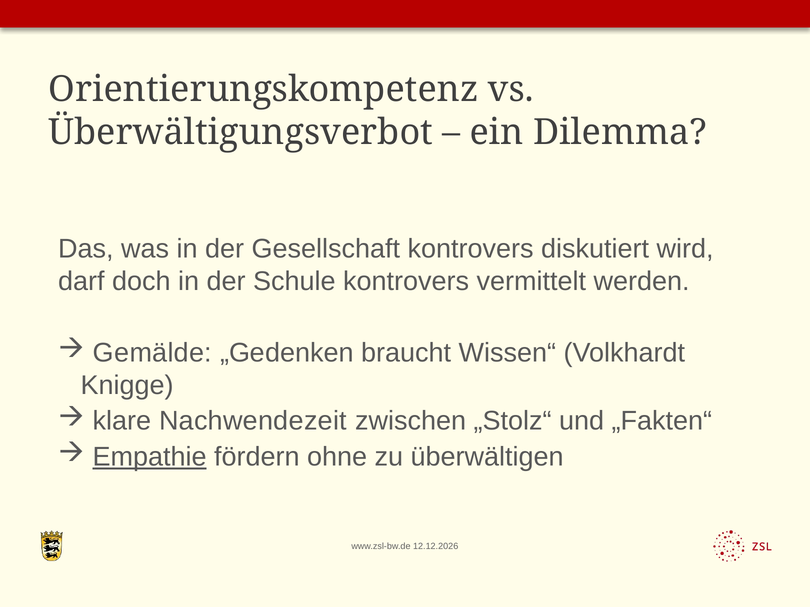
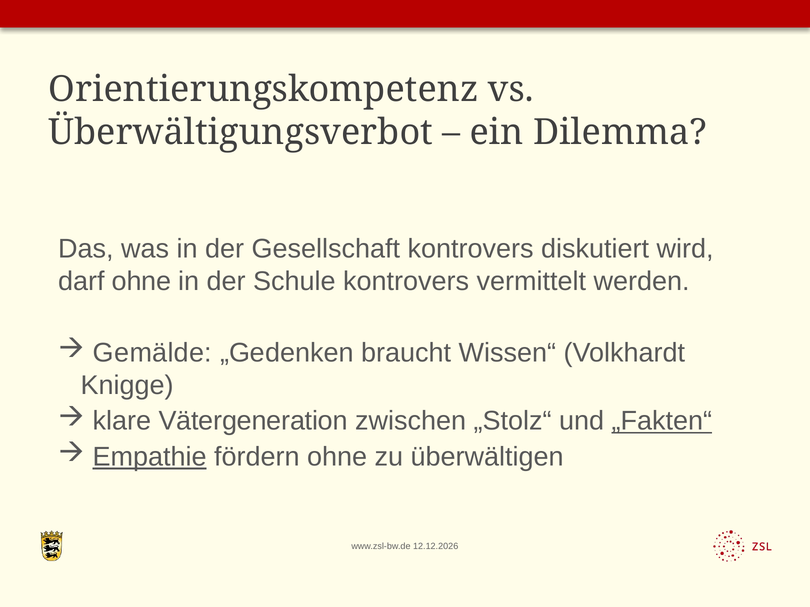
darf doch: doch -> ohne
Nachwendezeit: Nachwendezeit -> Vätergeneration
„Fakten“ underline: none -> present
